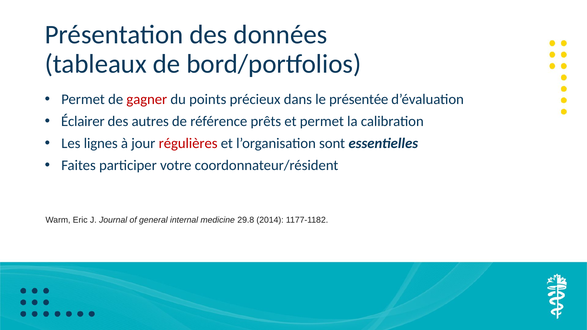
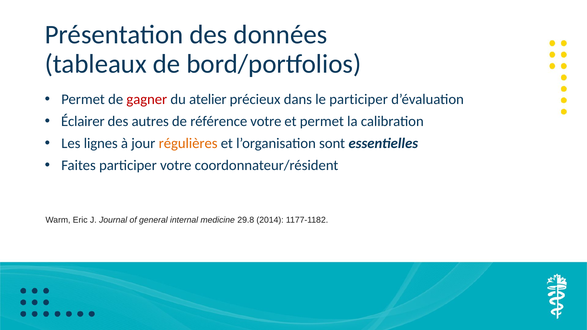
points: points -> atelier
le présentée: présentée -> participer
référence prêts: prêts -> votre
régulières colour: red -> orange
